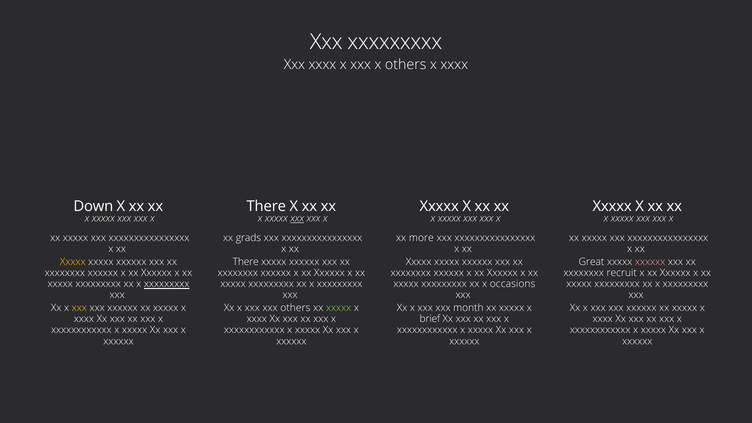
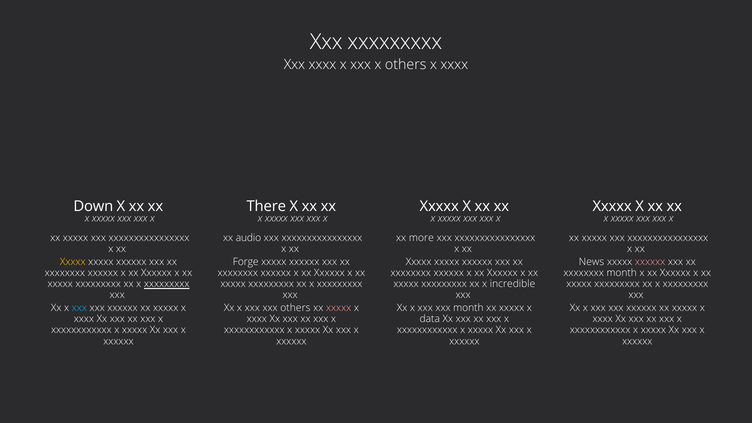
xxx at (297, 218) underline: present -> none
grads: grads -> audio
There at (246, 262): There -> Forge
Great: Great -> News
xxxxxxxx recruit: recruit -> month
occasions: occasions -> incredible
xxx at (79, 308) colour: yellow -> light blue
xxxxx at (339, 308) colour: light green -> pink
brief: brief -> data
